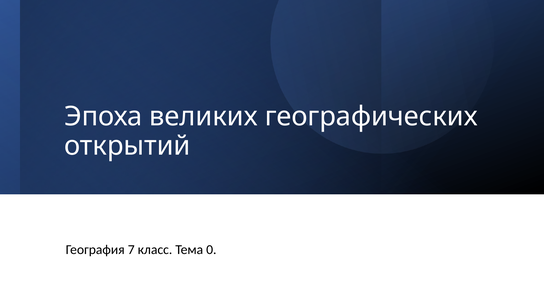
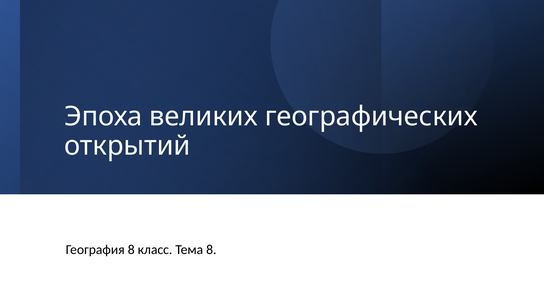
География 7: 7 -> 8
Тема 0: 0 -> 8
